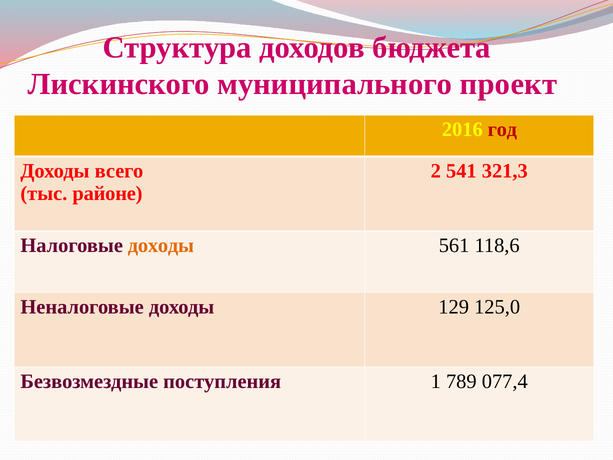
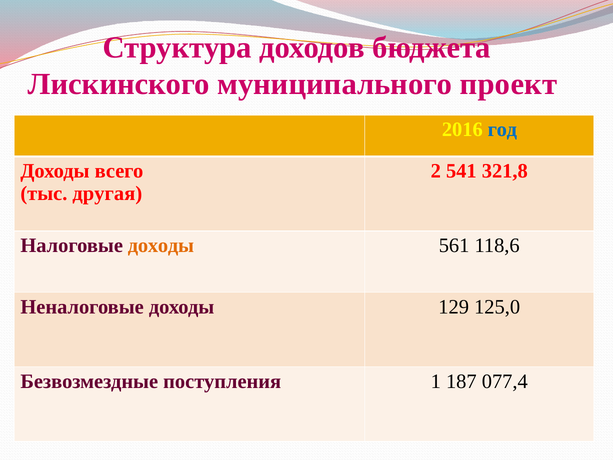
год colour: red -> blue
321,3: 321,3 -> 321,8
районе: районе -> другая
789: 789 -> 187
